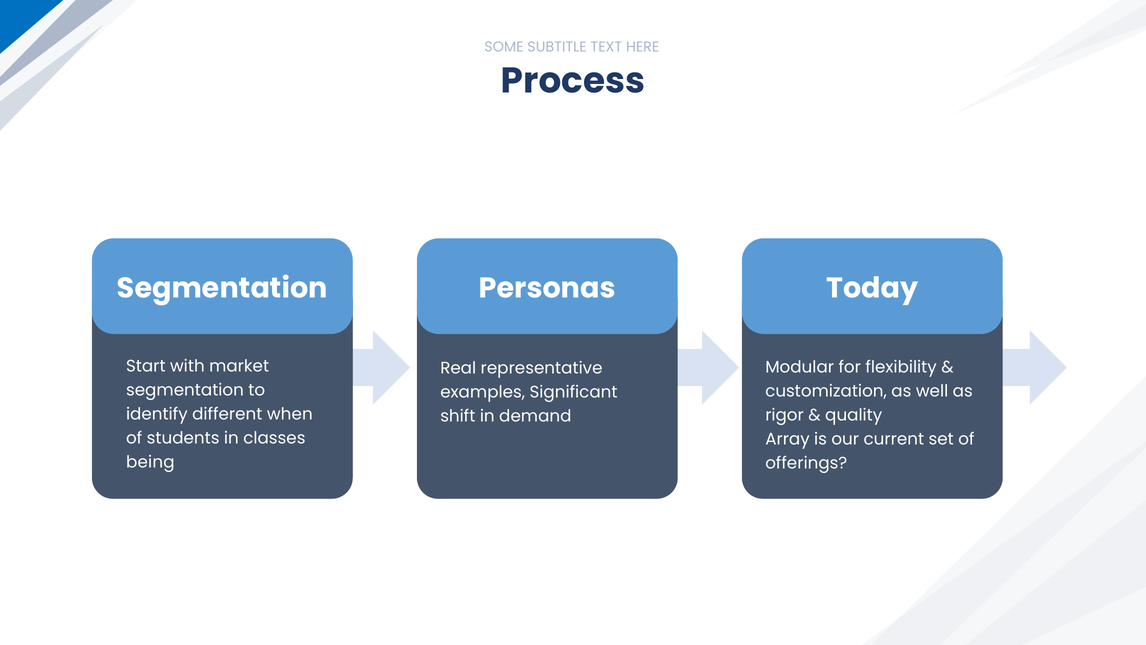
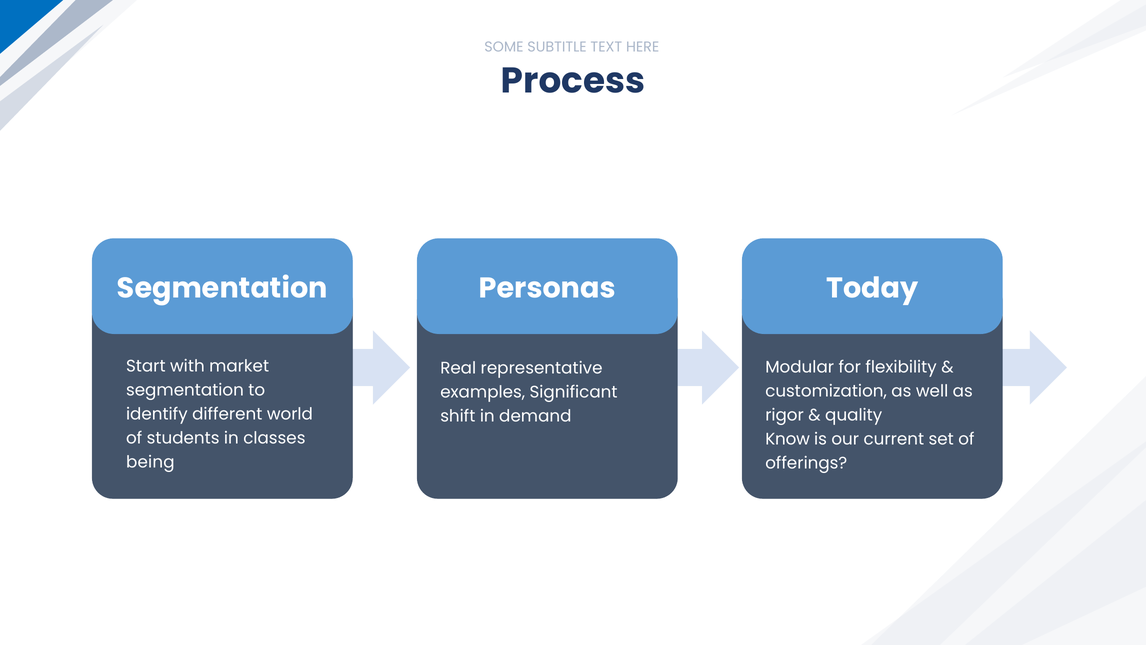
when: when -> world
Array: Array -> Know
